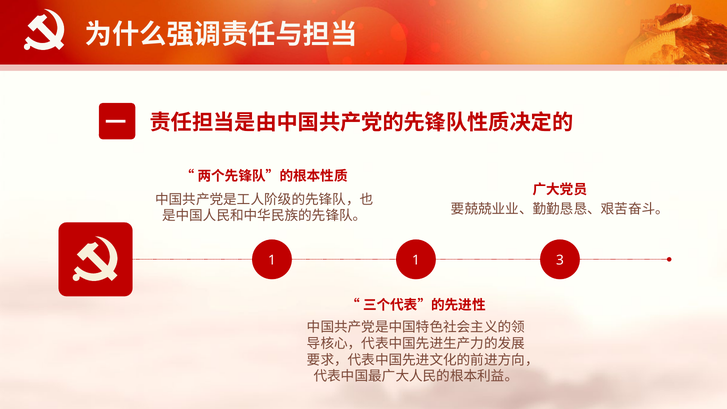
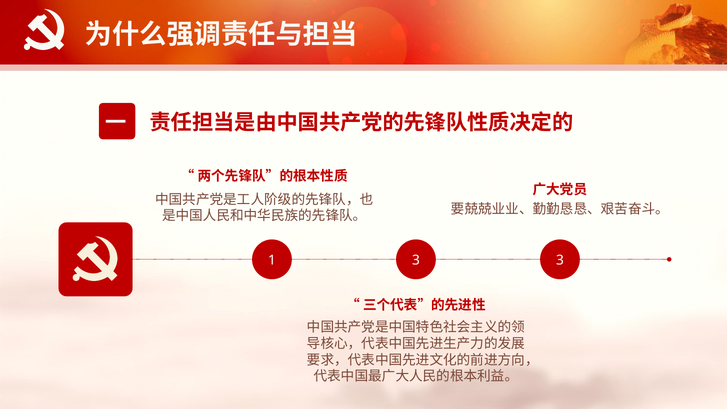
1 1: 1 -> 3
